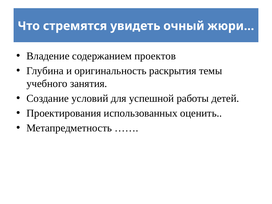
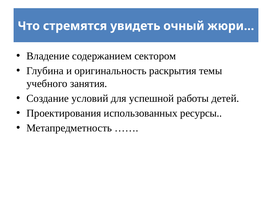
проектов: проектов -> сектором
оценить: оценить -> ресурсы
